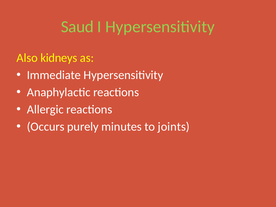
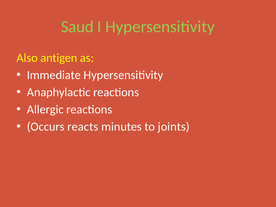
kidneys: kidneys -> antigen
purely: purely -> reacts
